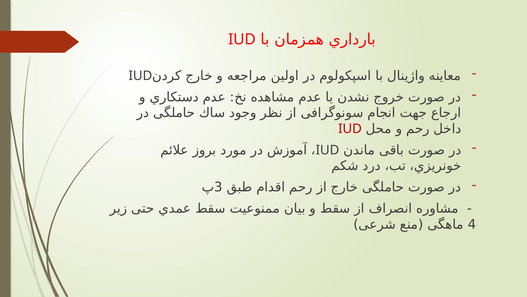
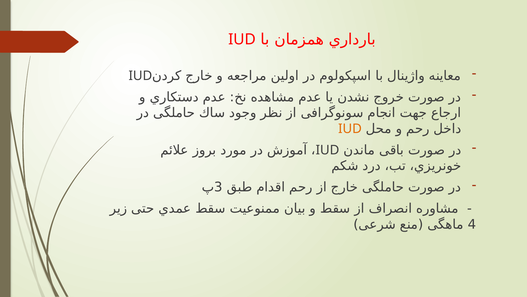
IUD at (350, 129) colour: red -> orange
